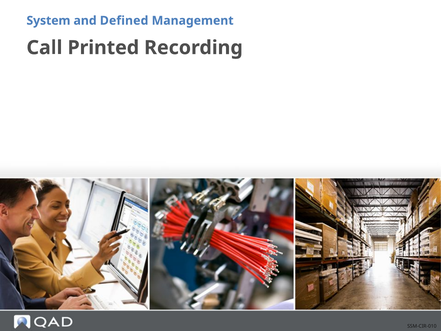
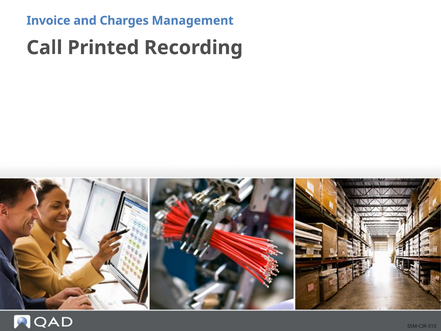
System: System -> Invoice
Defined: Defined -> Charges
